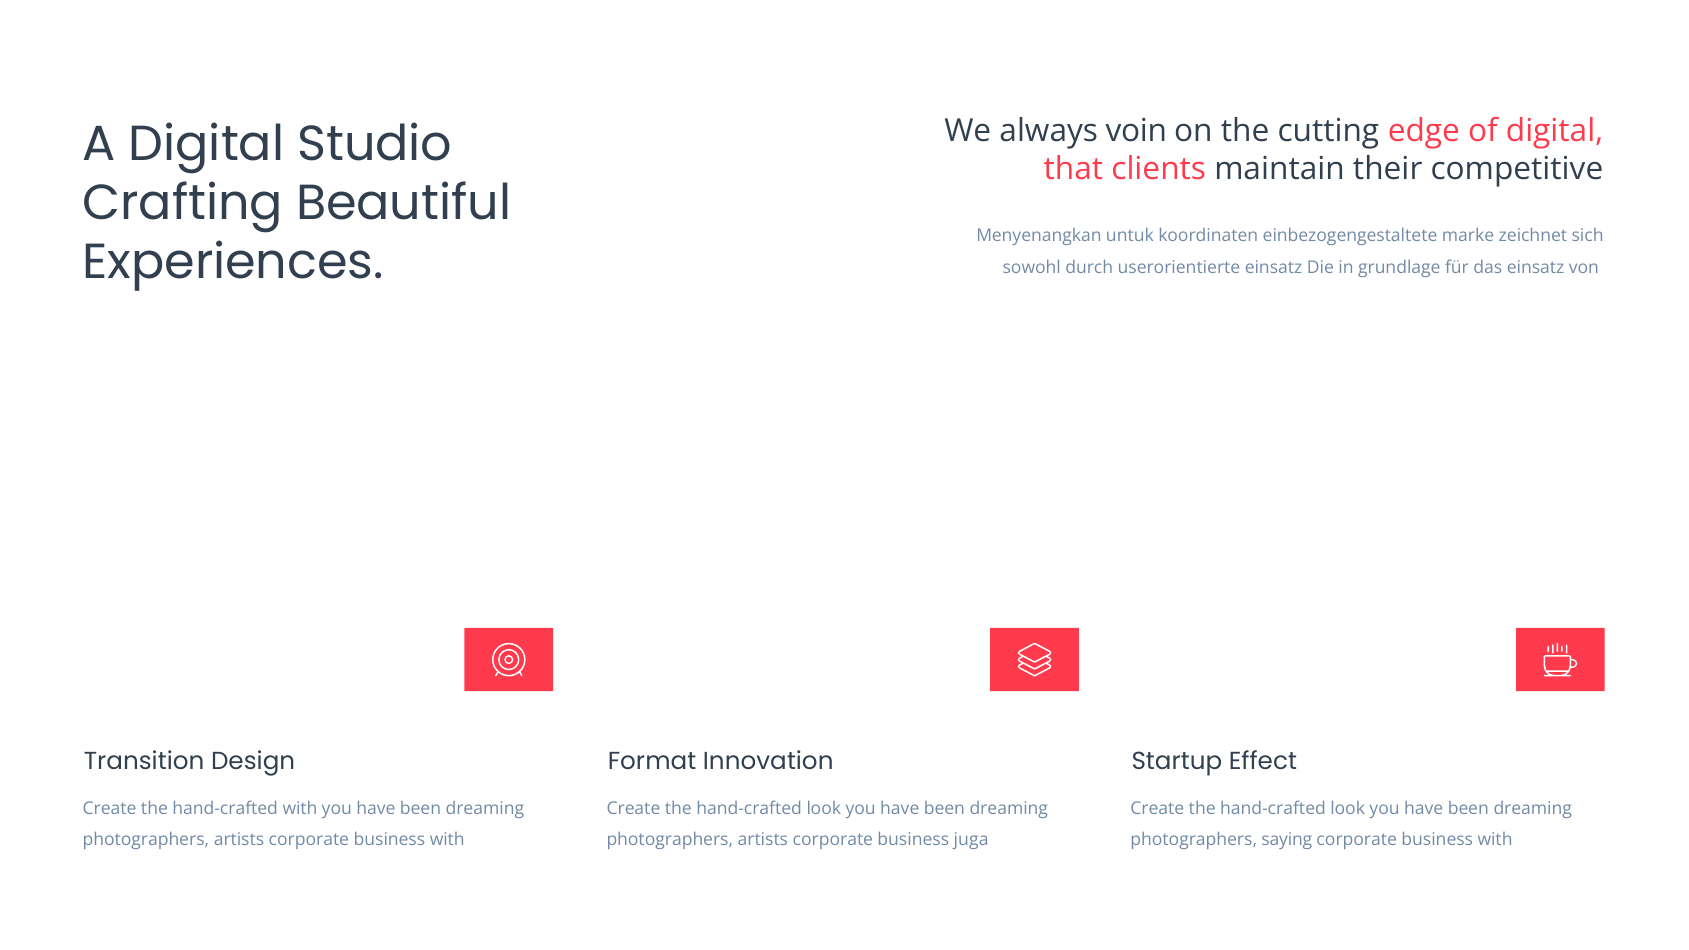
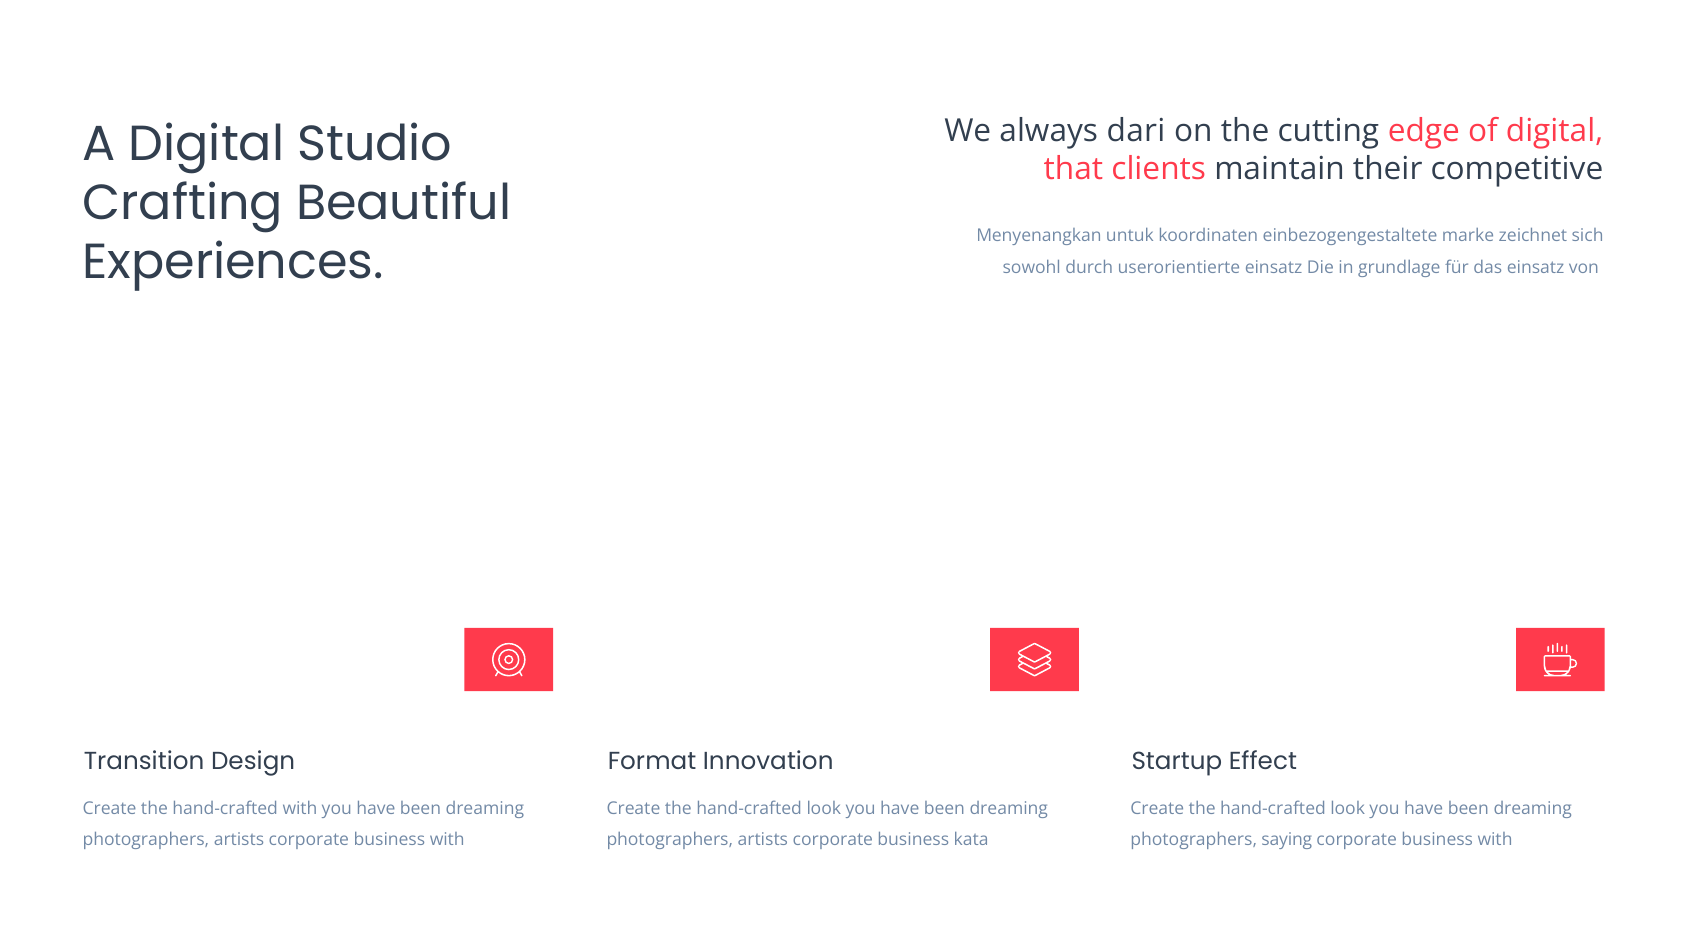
voin: voin -> dari
juga: juga -> kata
